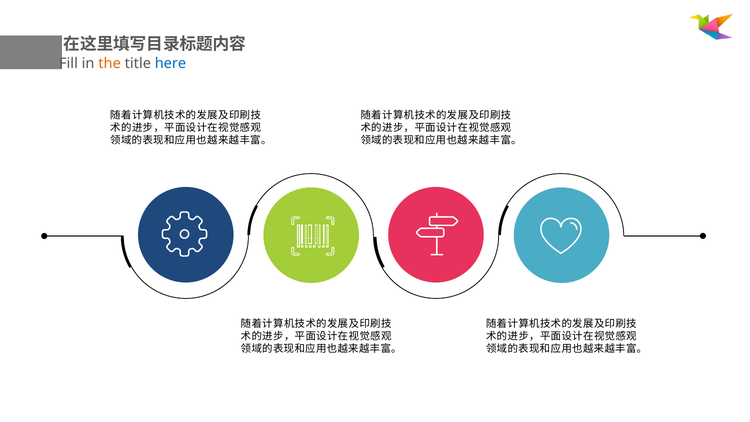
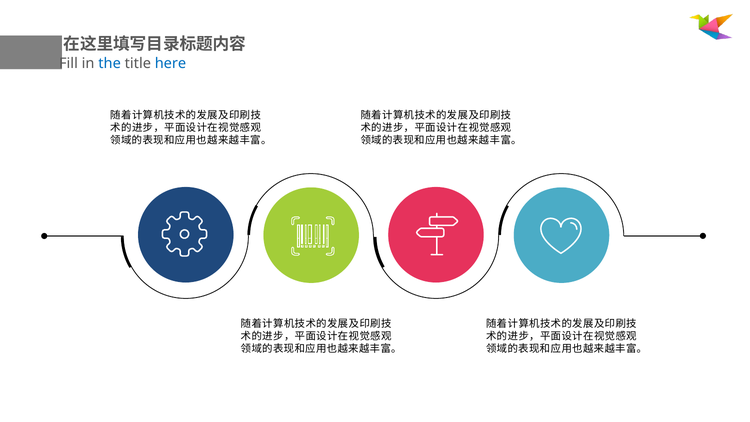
the colour: orange -> blue
